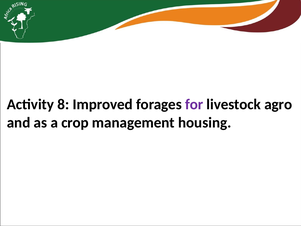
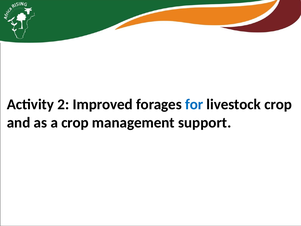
8: 8 -> 2
for colour: purple -> blue
livestock agro: agro -> crop
housing: housing -> support
